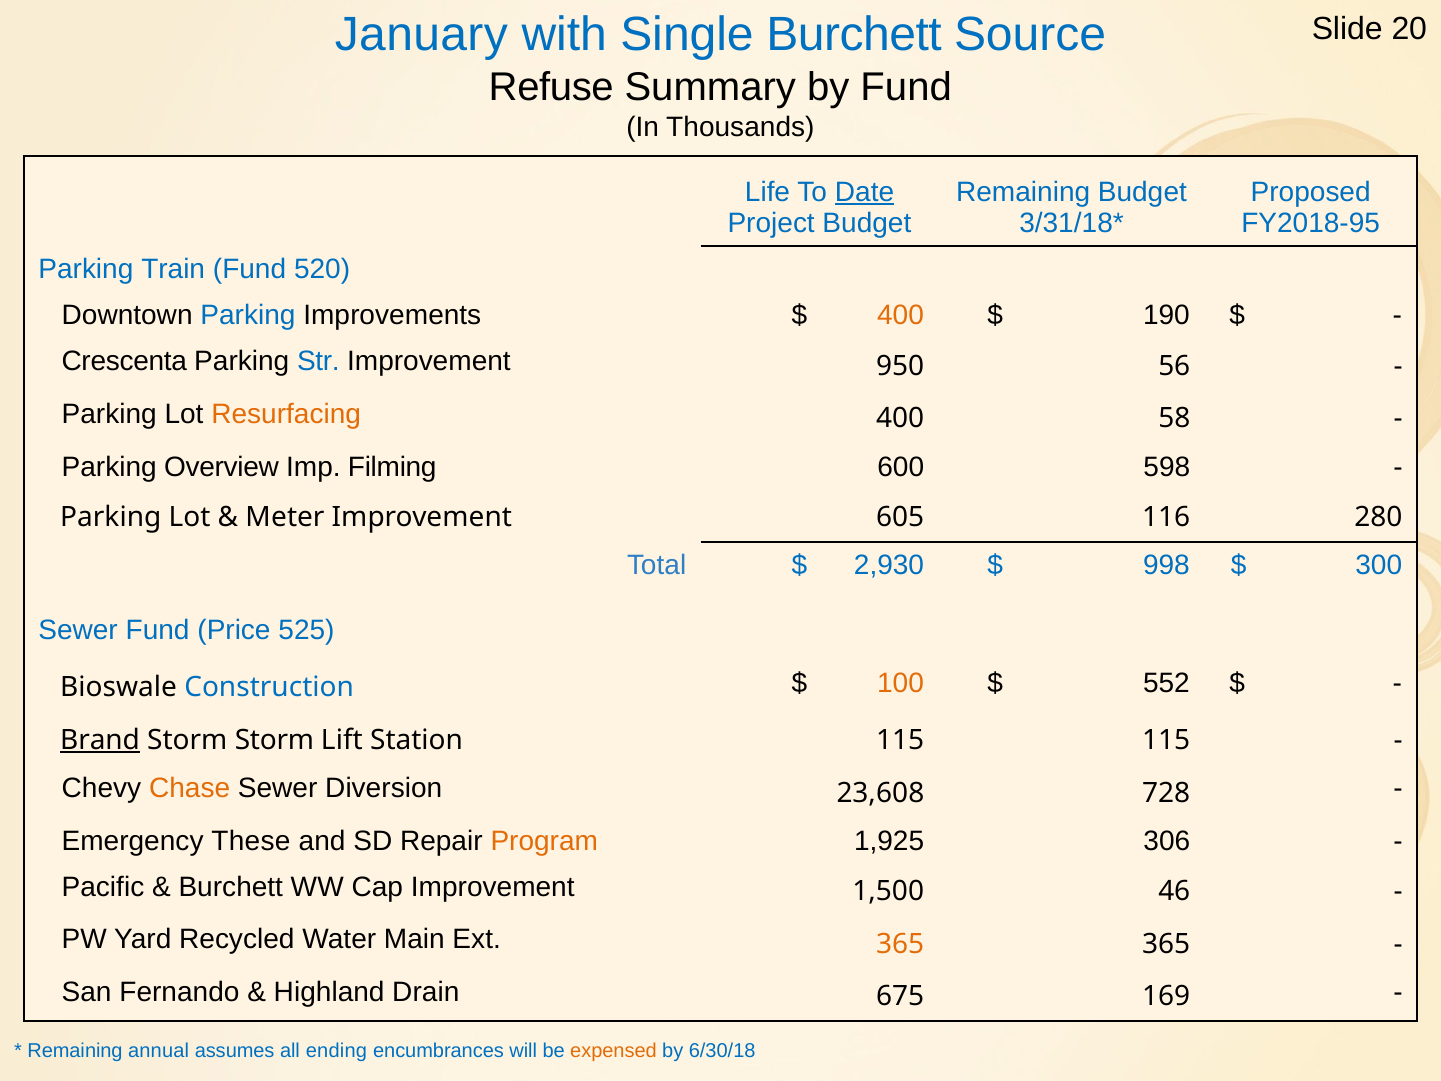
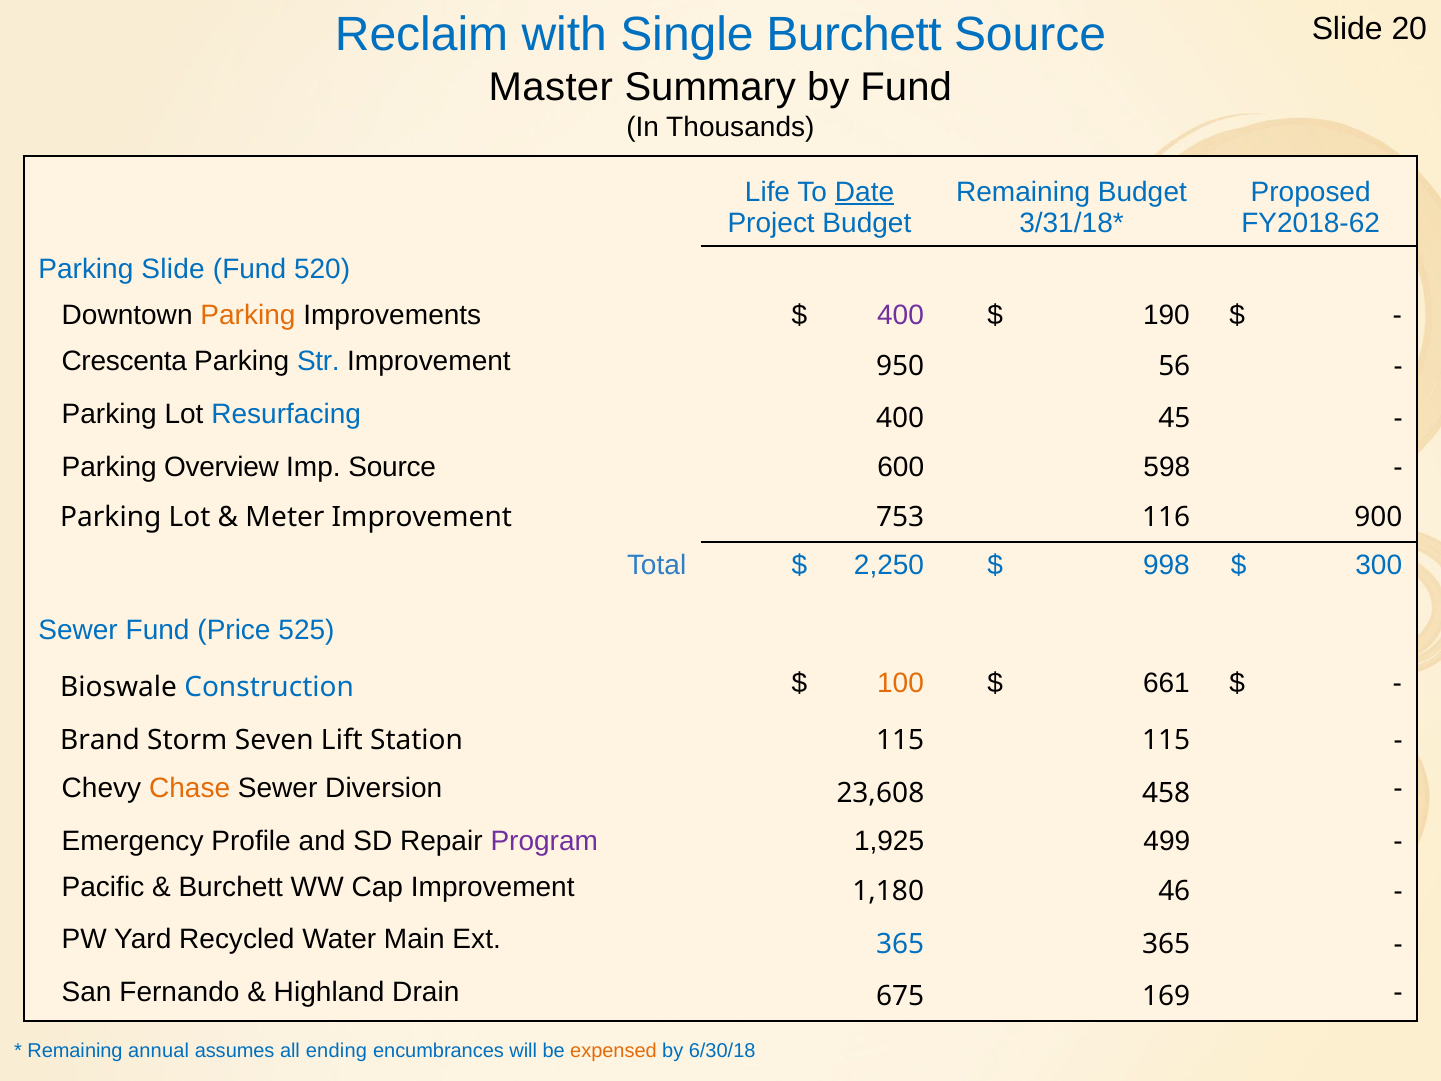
January: January -> Reclaim
Refuse: Refuse -> Master
FY2018-95: FY2018-95 -> FY2018-62
Parking Train: Train -> Slide
Parking at (248, 315) colour: blue -> orange
400 at (901, 315) colour: orange -> purple
Resurfacing colour: orange -> blue
58: 58 -> 45
Imp Filming: Filming -> Source
605: 605 -> 753
280: 280 -> 900
2,930: 2,930 -> 2,250
552: 552 -> 661
Brand underline: present -> none
Storm Storm: Storm -> Seven
728: 728 -> 458
These: These -> Profile
Program colour: orange -> purple
306: 306 -> 499
1,500: 1,500 -> 1,180
365 at (900, 944) colour: orange -> blue
